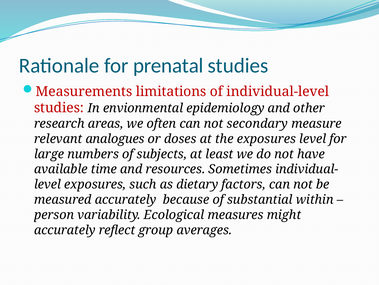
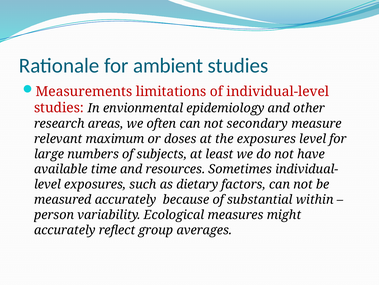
prenatal: prenatal -> ambient
analogues: analogues -> maximum
